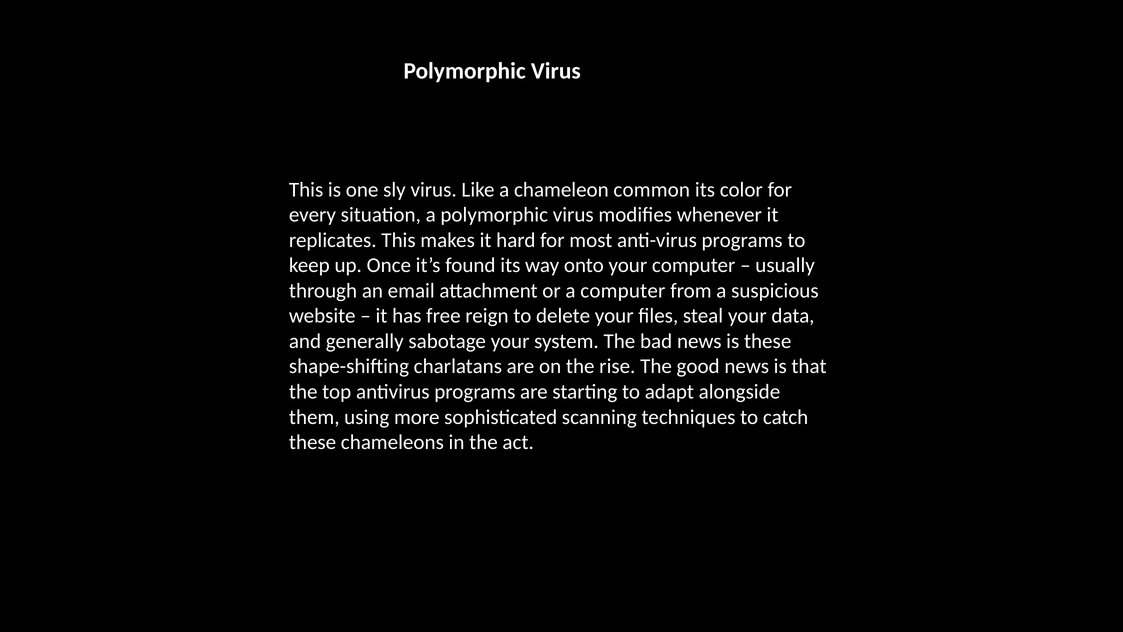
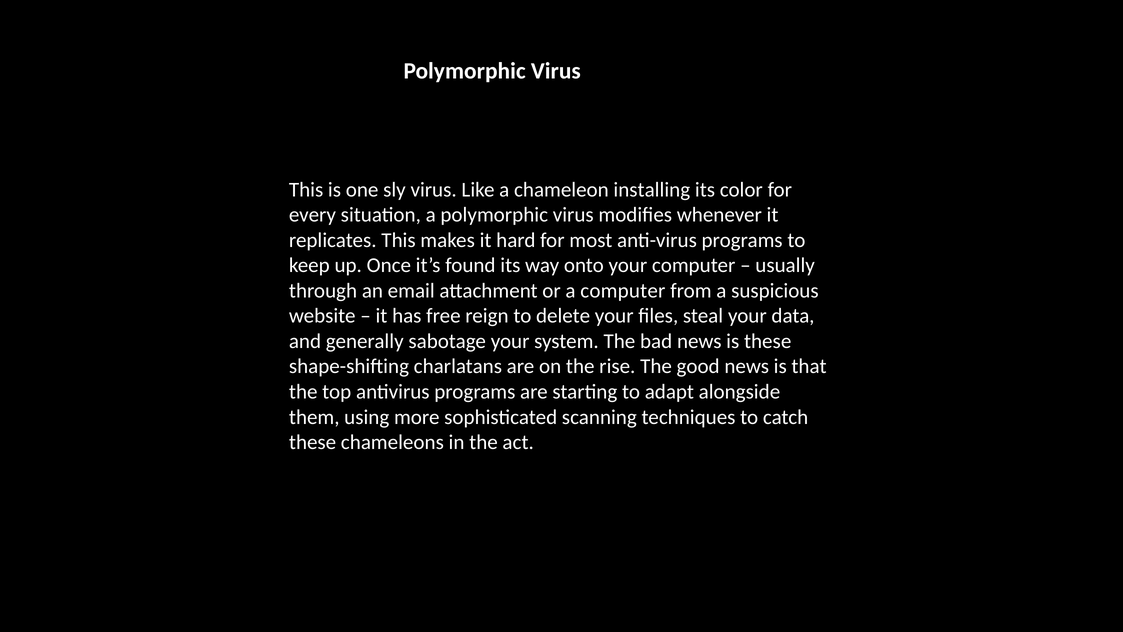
common: common -> installing
